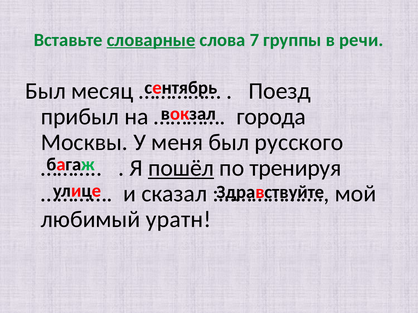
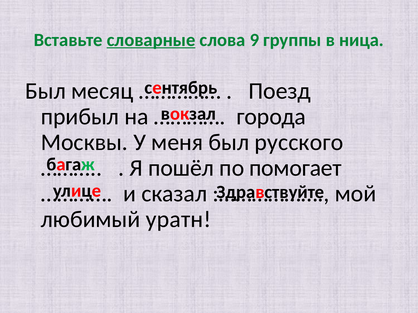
7: 7 -> 9
речи: речи -> ница
пошёл underline: present -> none
тренируя: тренируя -> помогает
